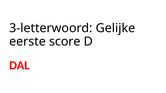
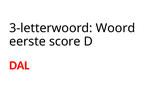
Gelijke: Gelijke -> Woord
